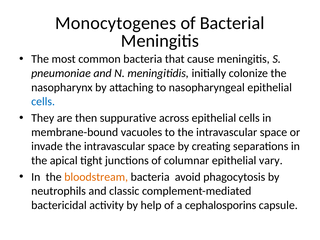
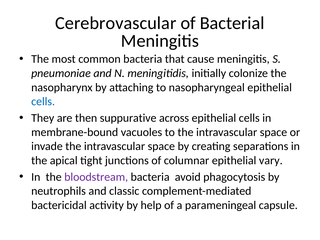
Monocytogenes: Monocytogenes -> Cerebrovascular
bloodstream colour: orange -> purple
cephalosporins: cephalosporins -> parameningeal
